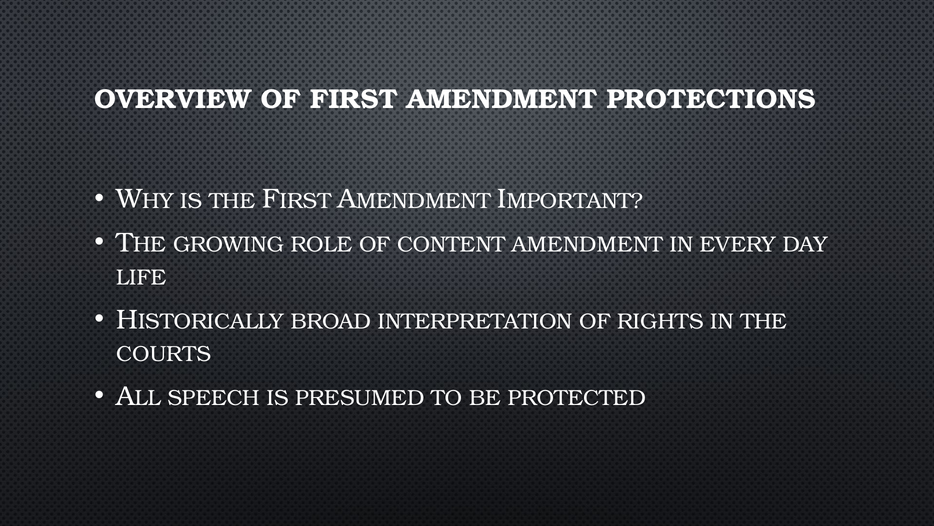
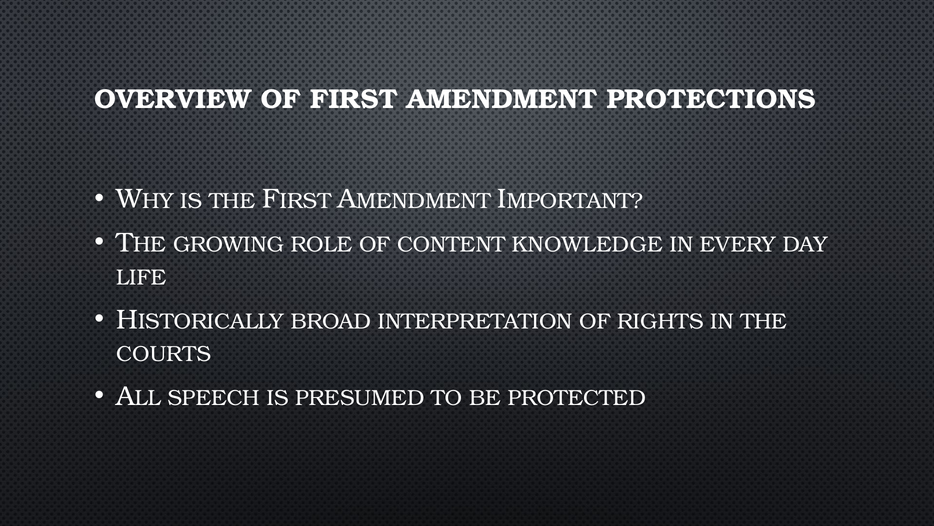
CONTENT AMENDMENT: AMENDMENT -> KNOWLEDGE
